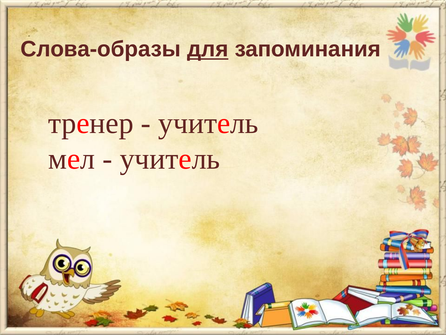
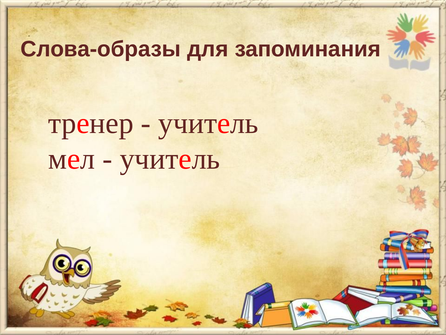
для underline: present -> none
